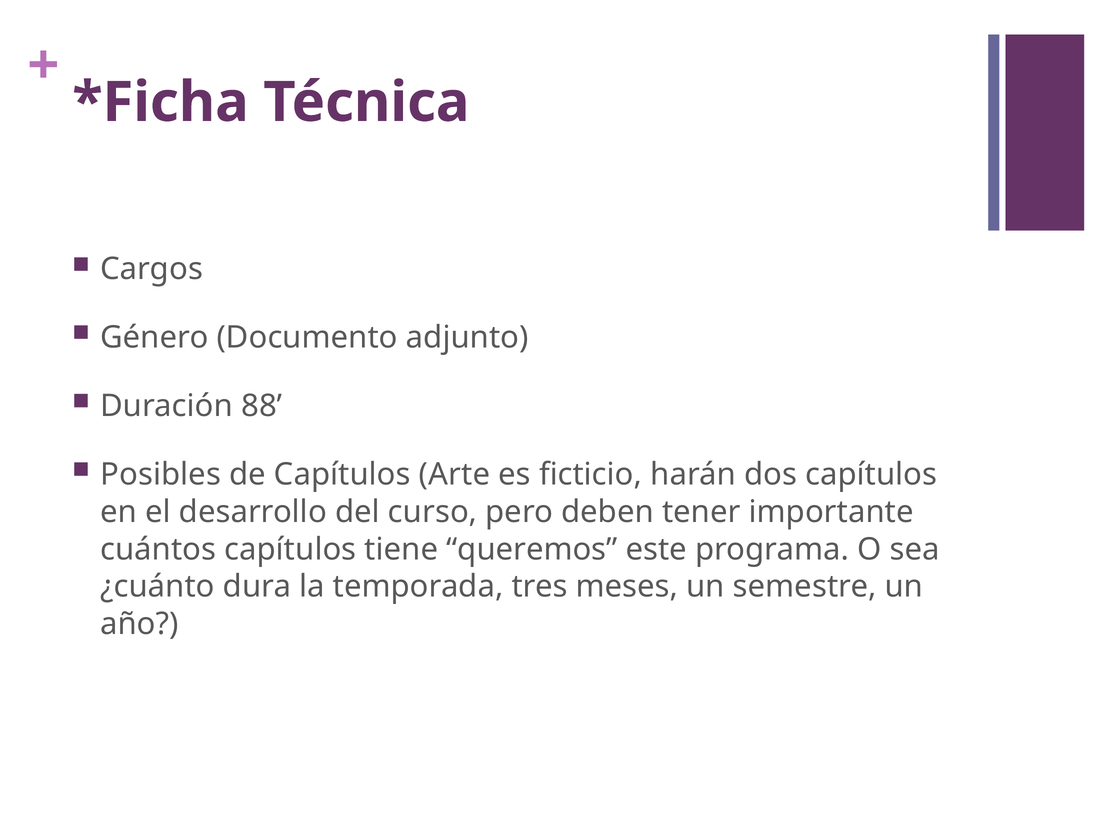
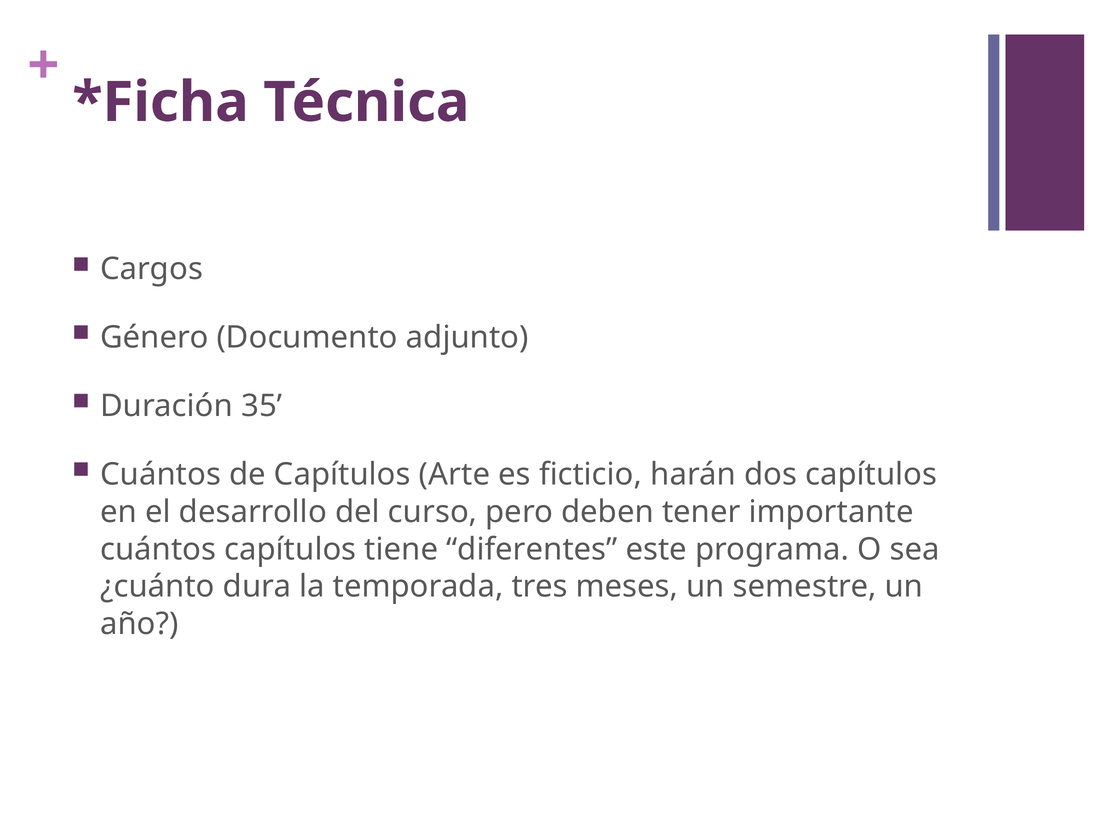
88: 88 -> 35
Posibles at (161, 475): Posibles -> Cuántos
queremos: queremos -> diferentes
